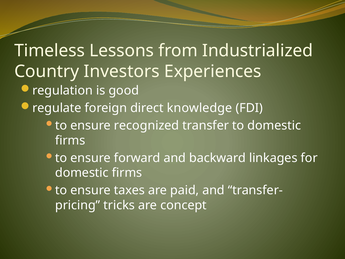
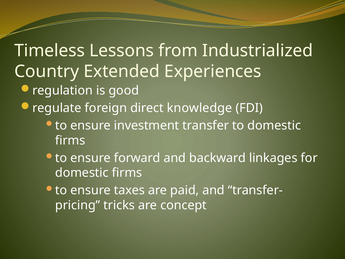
Investors: Investors -> Extended
recognized: recognized -> investment
